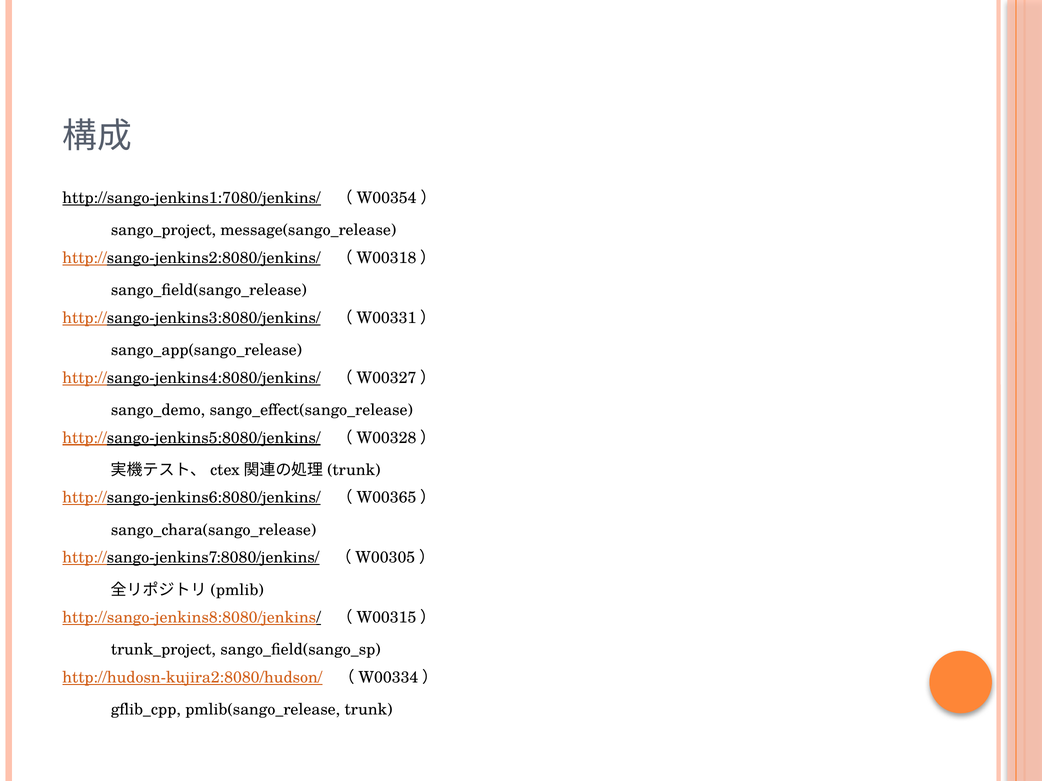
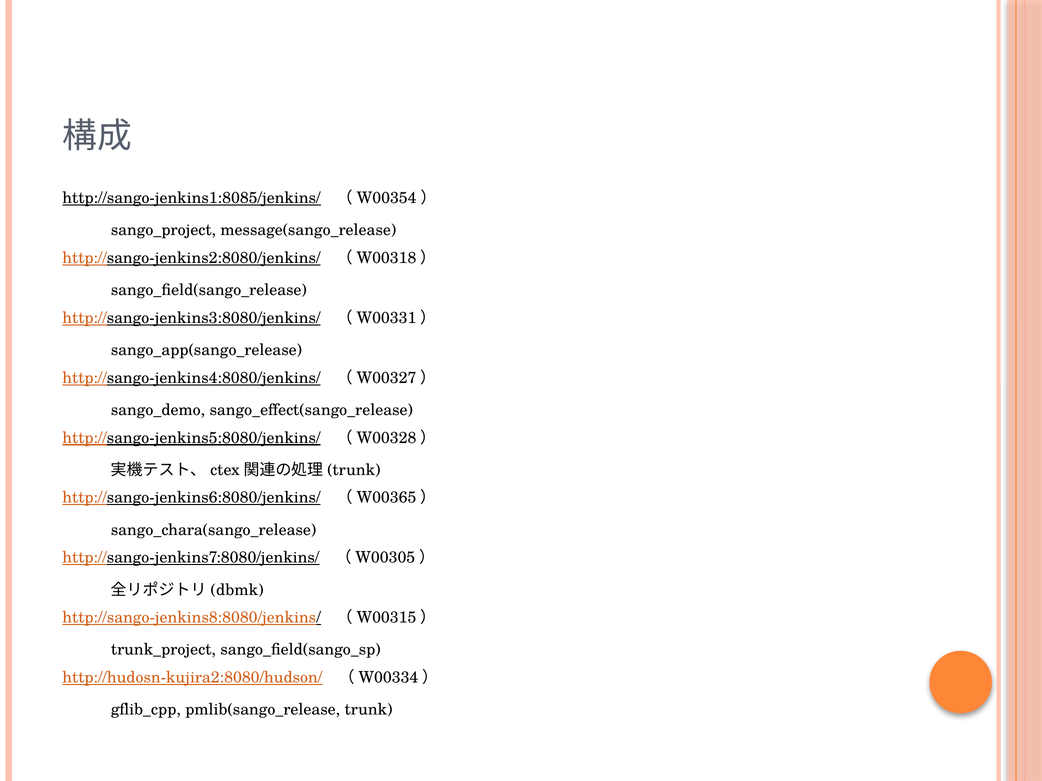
http://sango-jenkins1:7080/jenkins/: http://sango-jenkins1:7080/jenkins/ -> http://sango-jenkins1:8085/jenkins/
pmlib: pmlib -> dbmk
